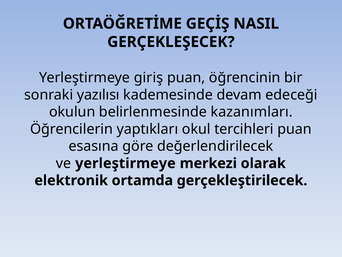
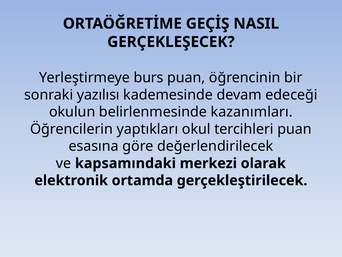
giriş: giriş -> burs
ve yerleştirmeye: yerleştirmeye -> kapsamındaki
